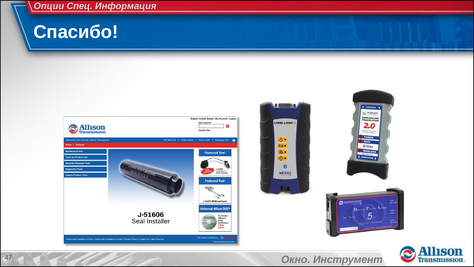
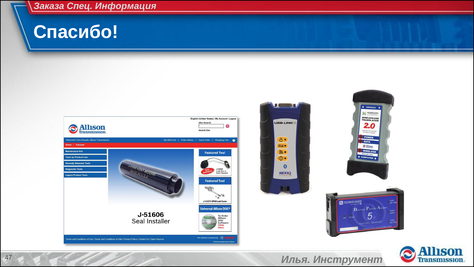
Опции: Опции -> Заказа
Окно: Окно -> Илья
